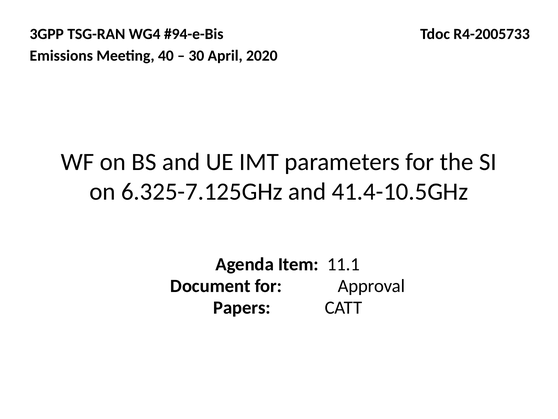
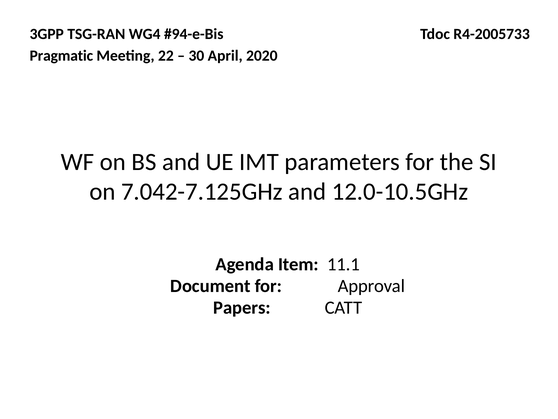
Emissions: Emissions -> Pragmatic
40: 40 -> 22
6.325-7.125GHz: 6.325-7.125GHz -> 7.042-7.125GHz
41.4-10.5GHz: 41.4-10.5GHz -> 12.0-10.5GHz
